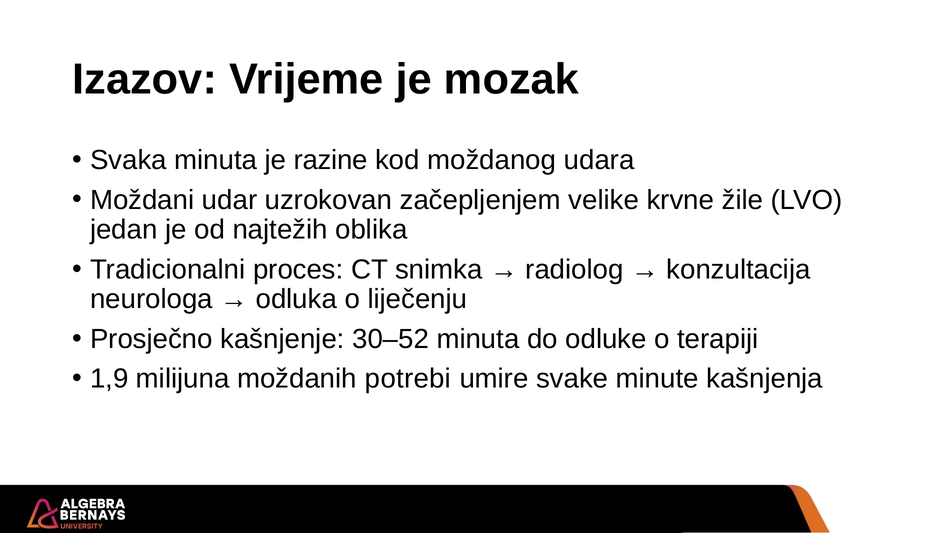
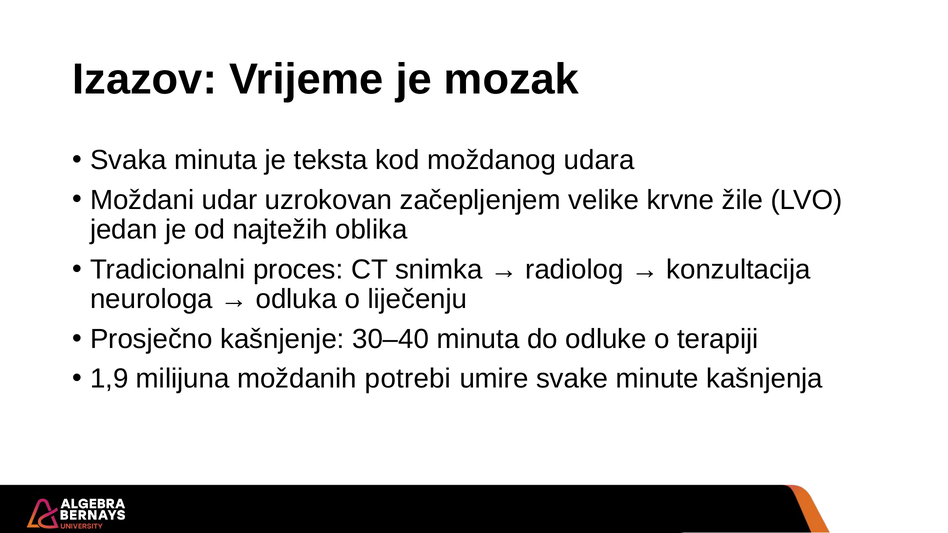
razine: razine -> teksta
30–52: 30–52 -> 30–40
